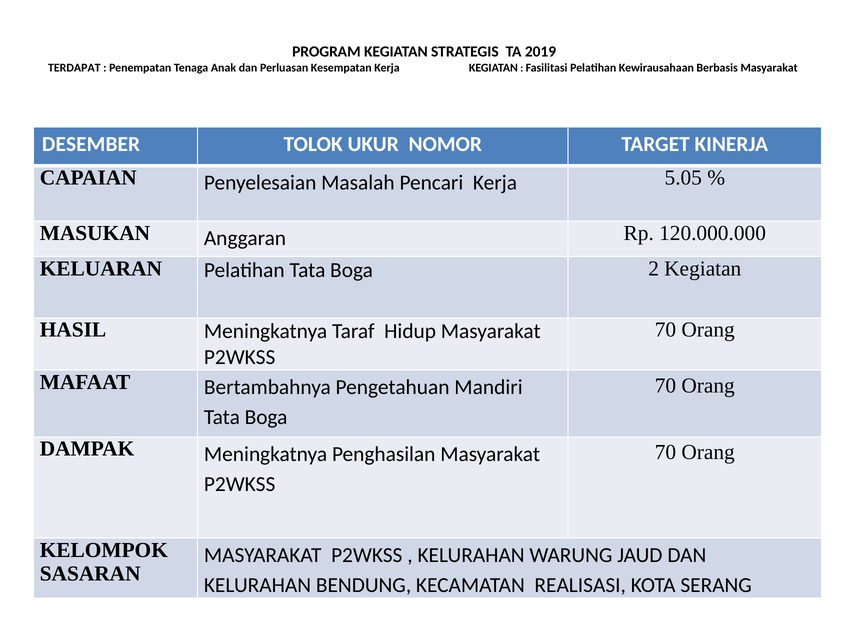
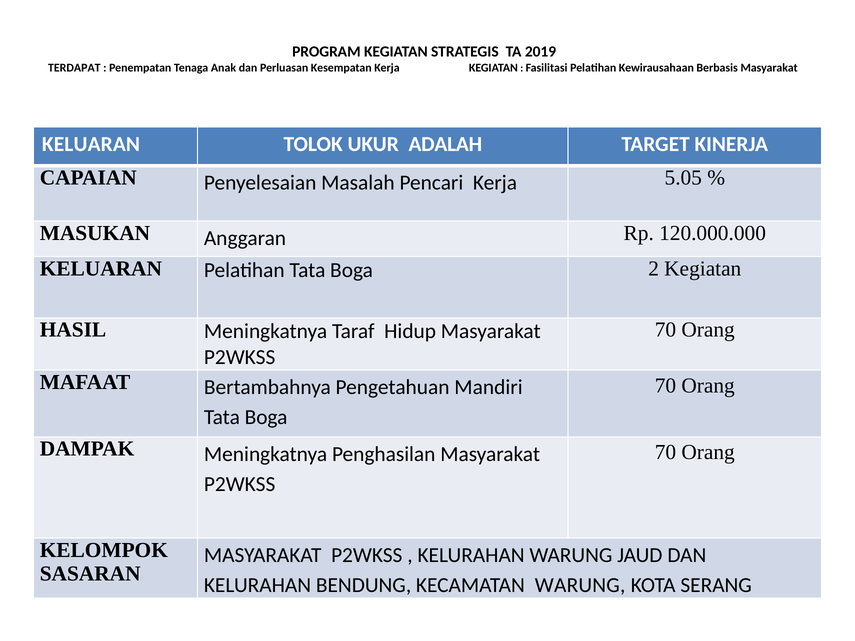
DESEMBER at (91, 144): DESEMBER -> KELUARAN
NOMOR: NOMOR -> ADALAH
KECAMATAN REALISASI: REALISASI -> WARUNG
